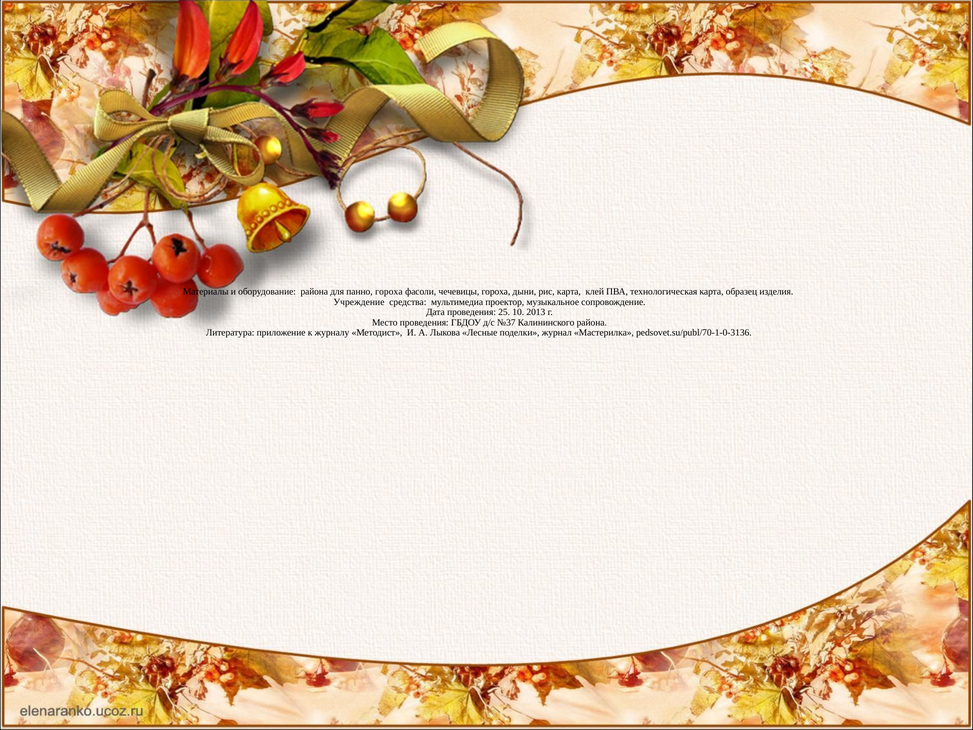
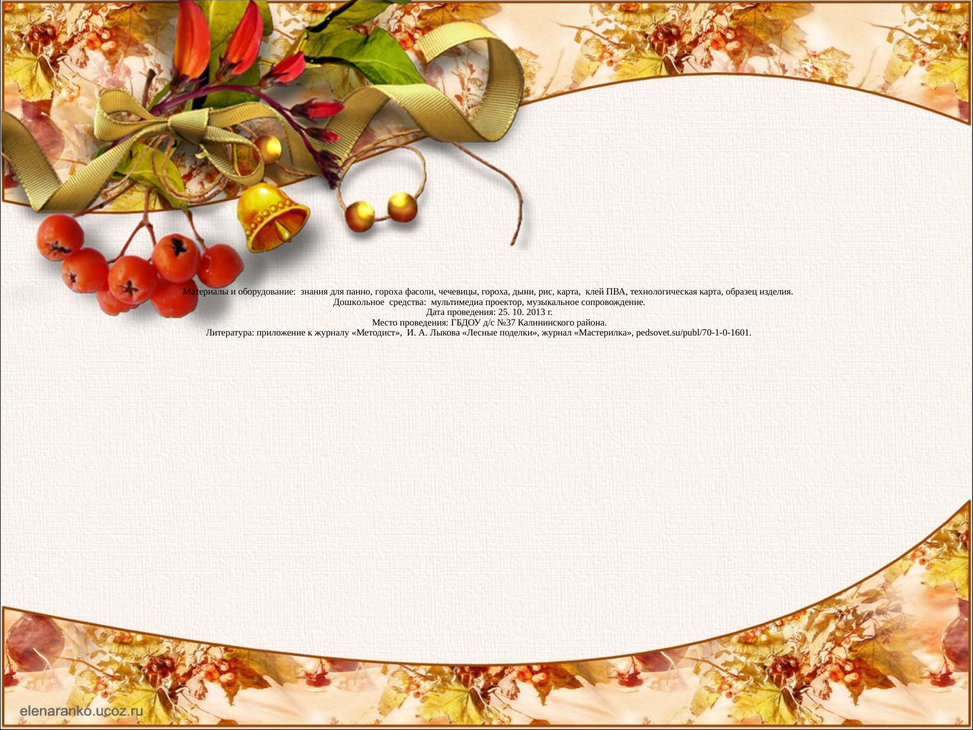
оборудование района: района -> знания
Учреждение: Учреждение -> Дошкольное
pedsovet.su/publ/70-1-0-3136: pedsovet.su/publ/70-1-0-3136 -> pedsovet.su/publ/70-1-0-1601
